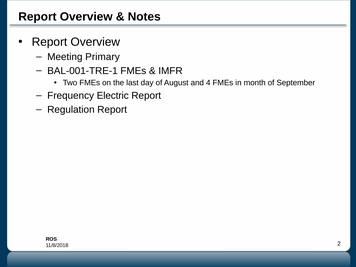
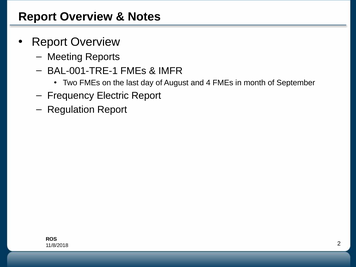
Primary: Primary -> Reports
